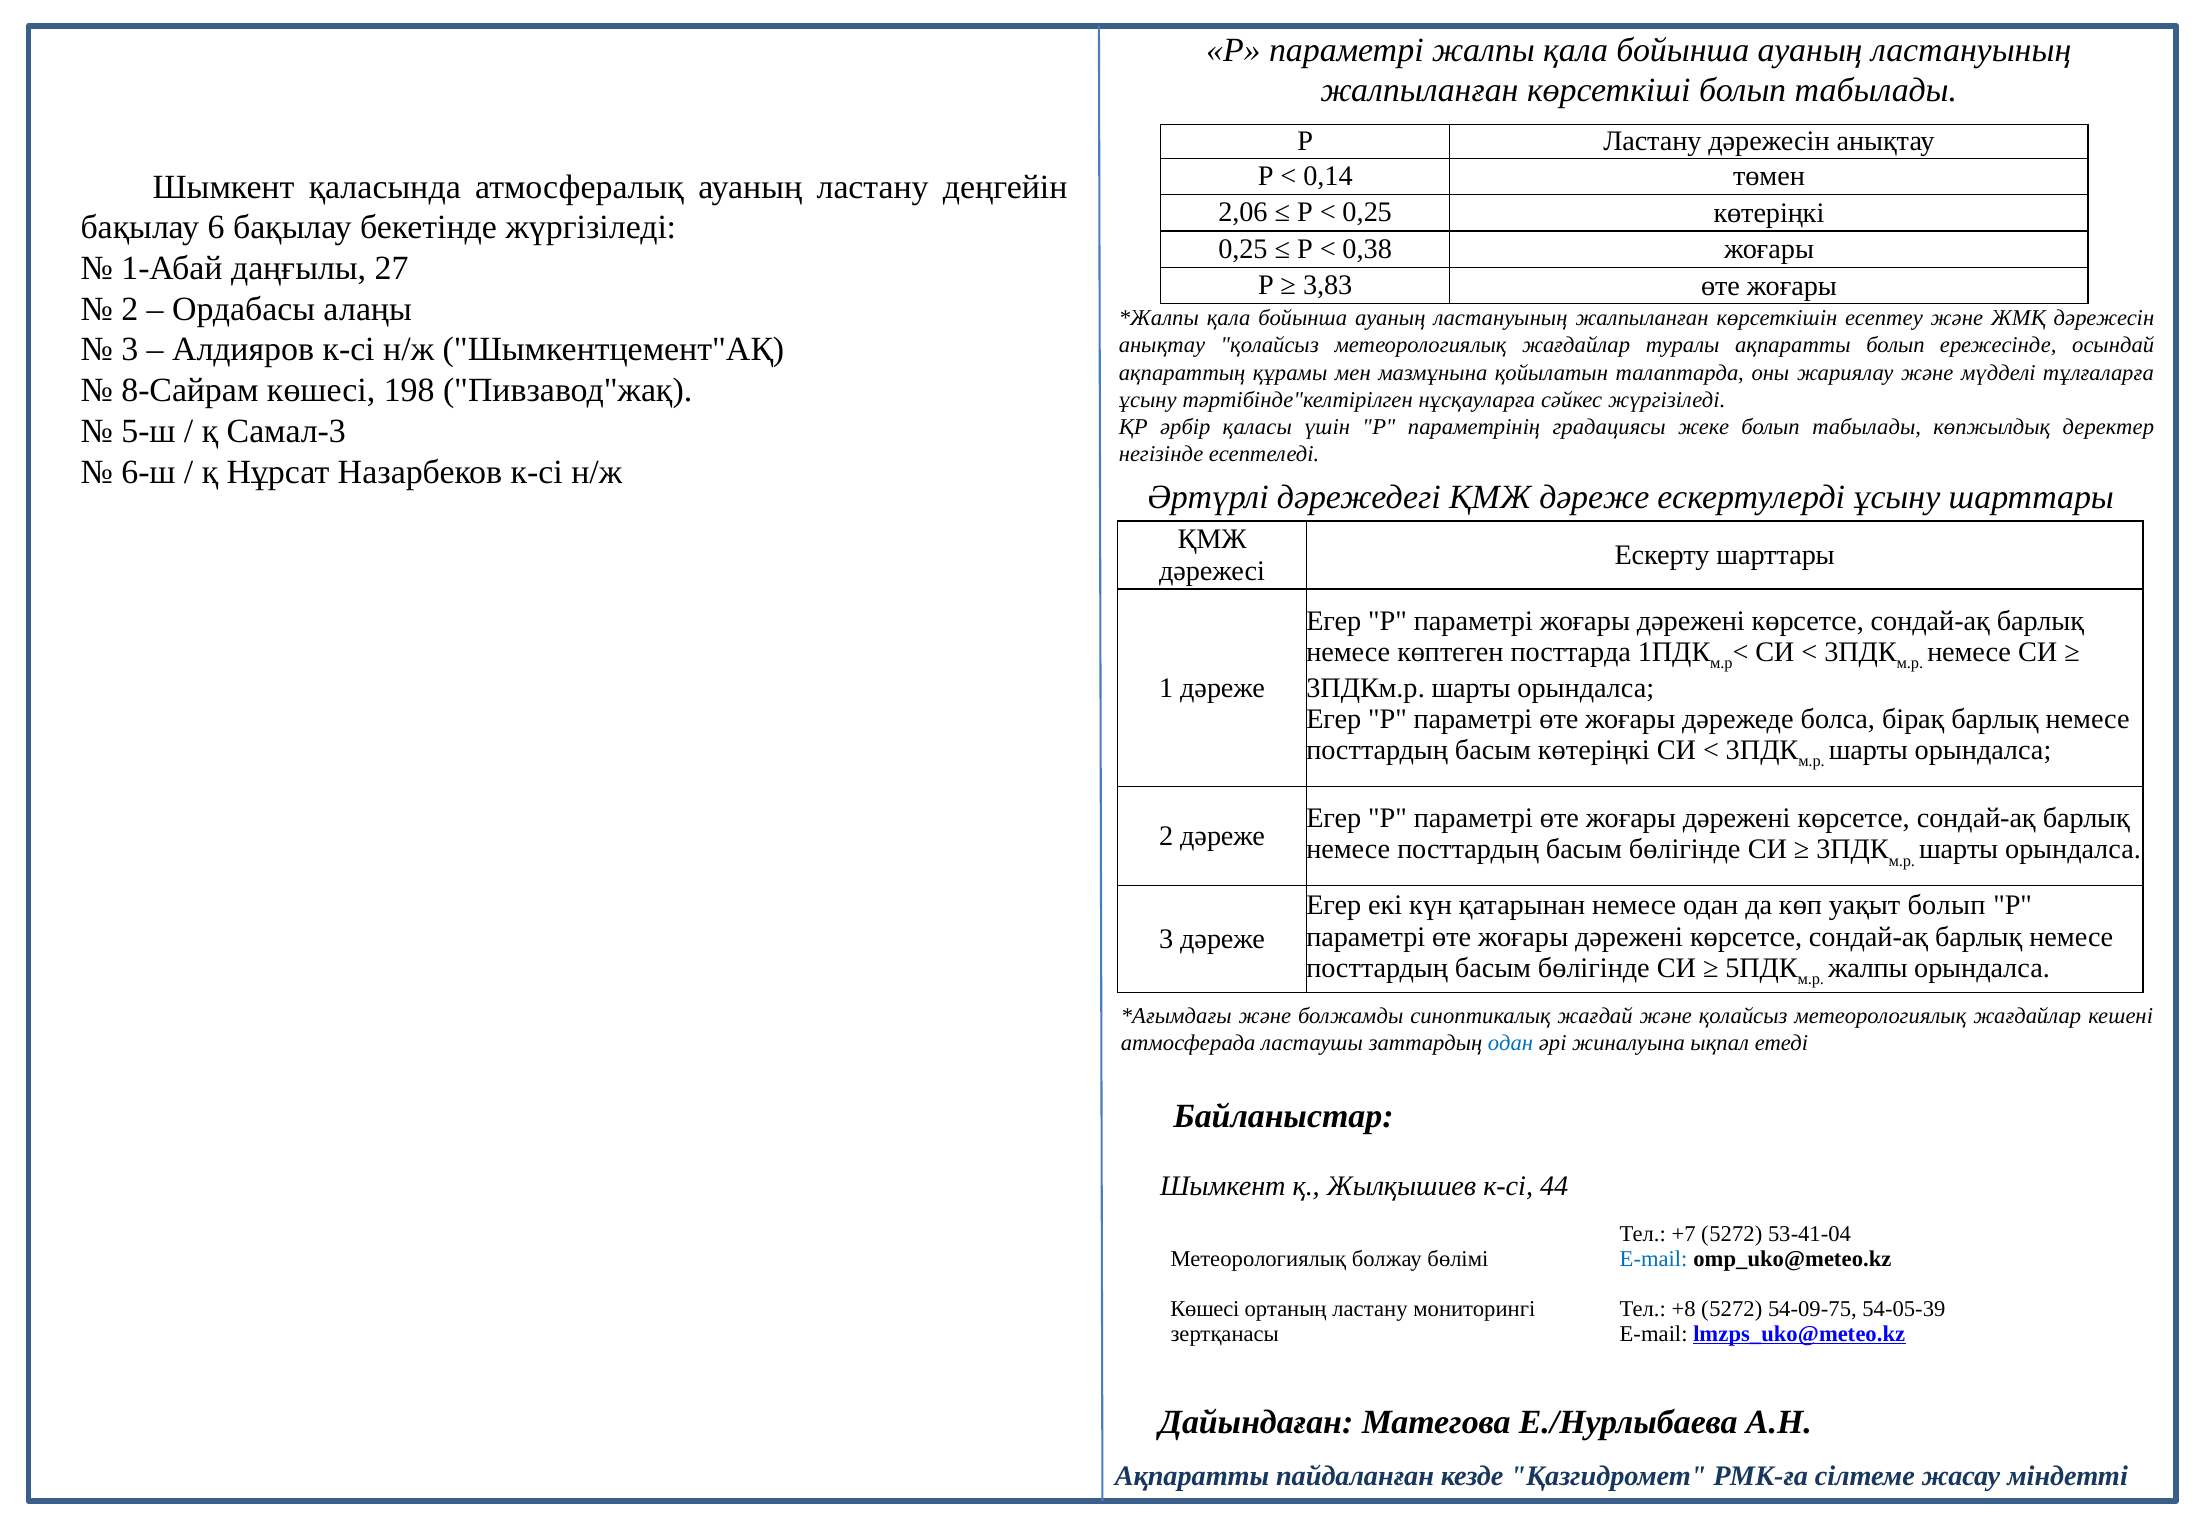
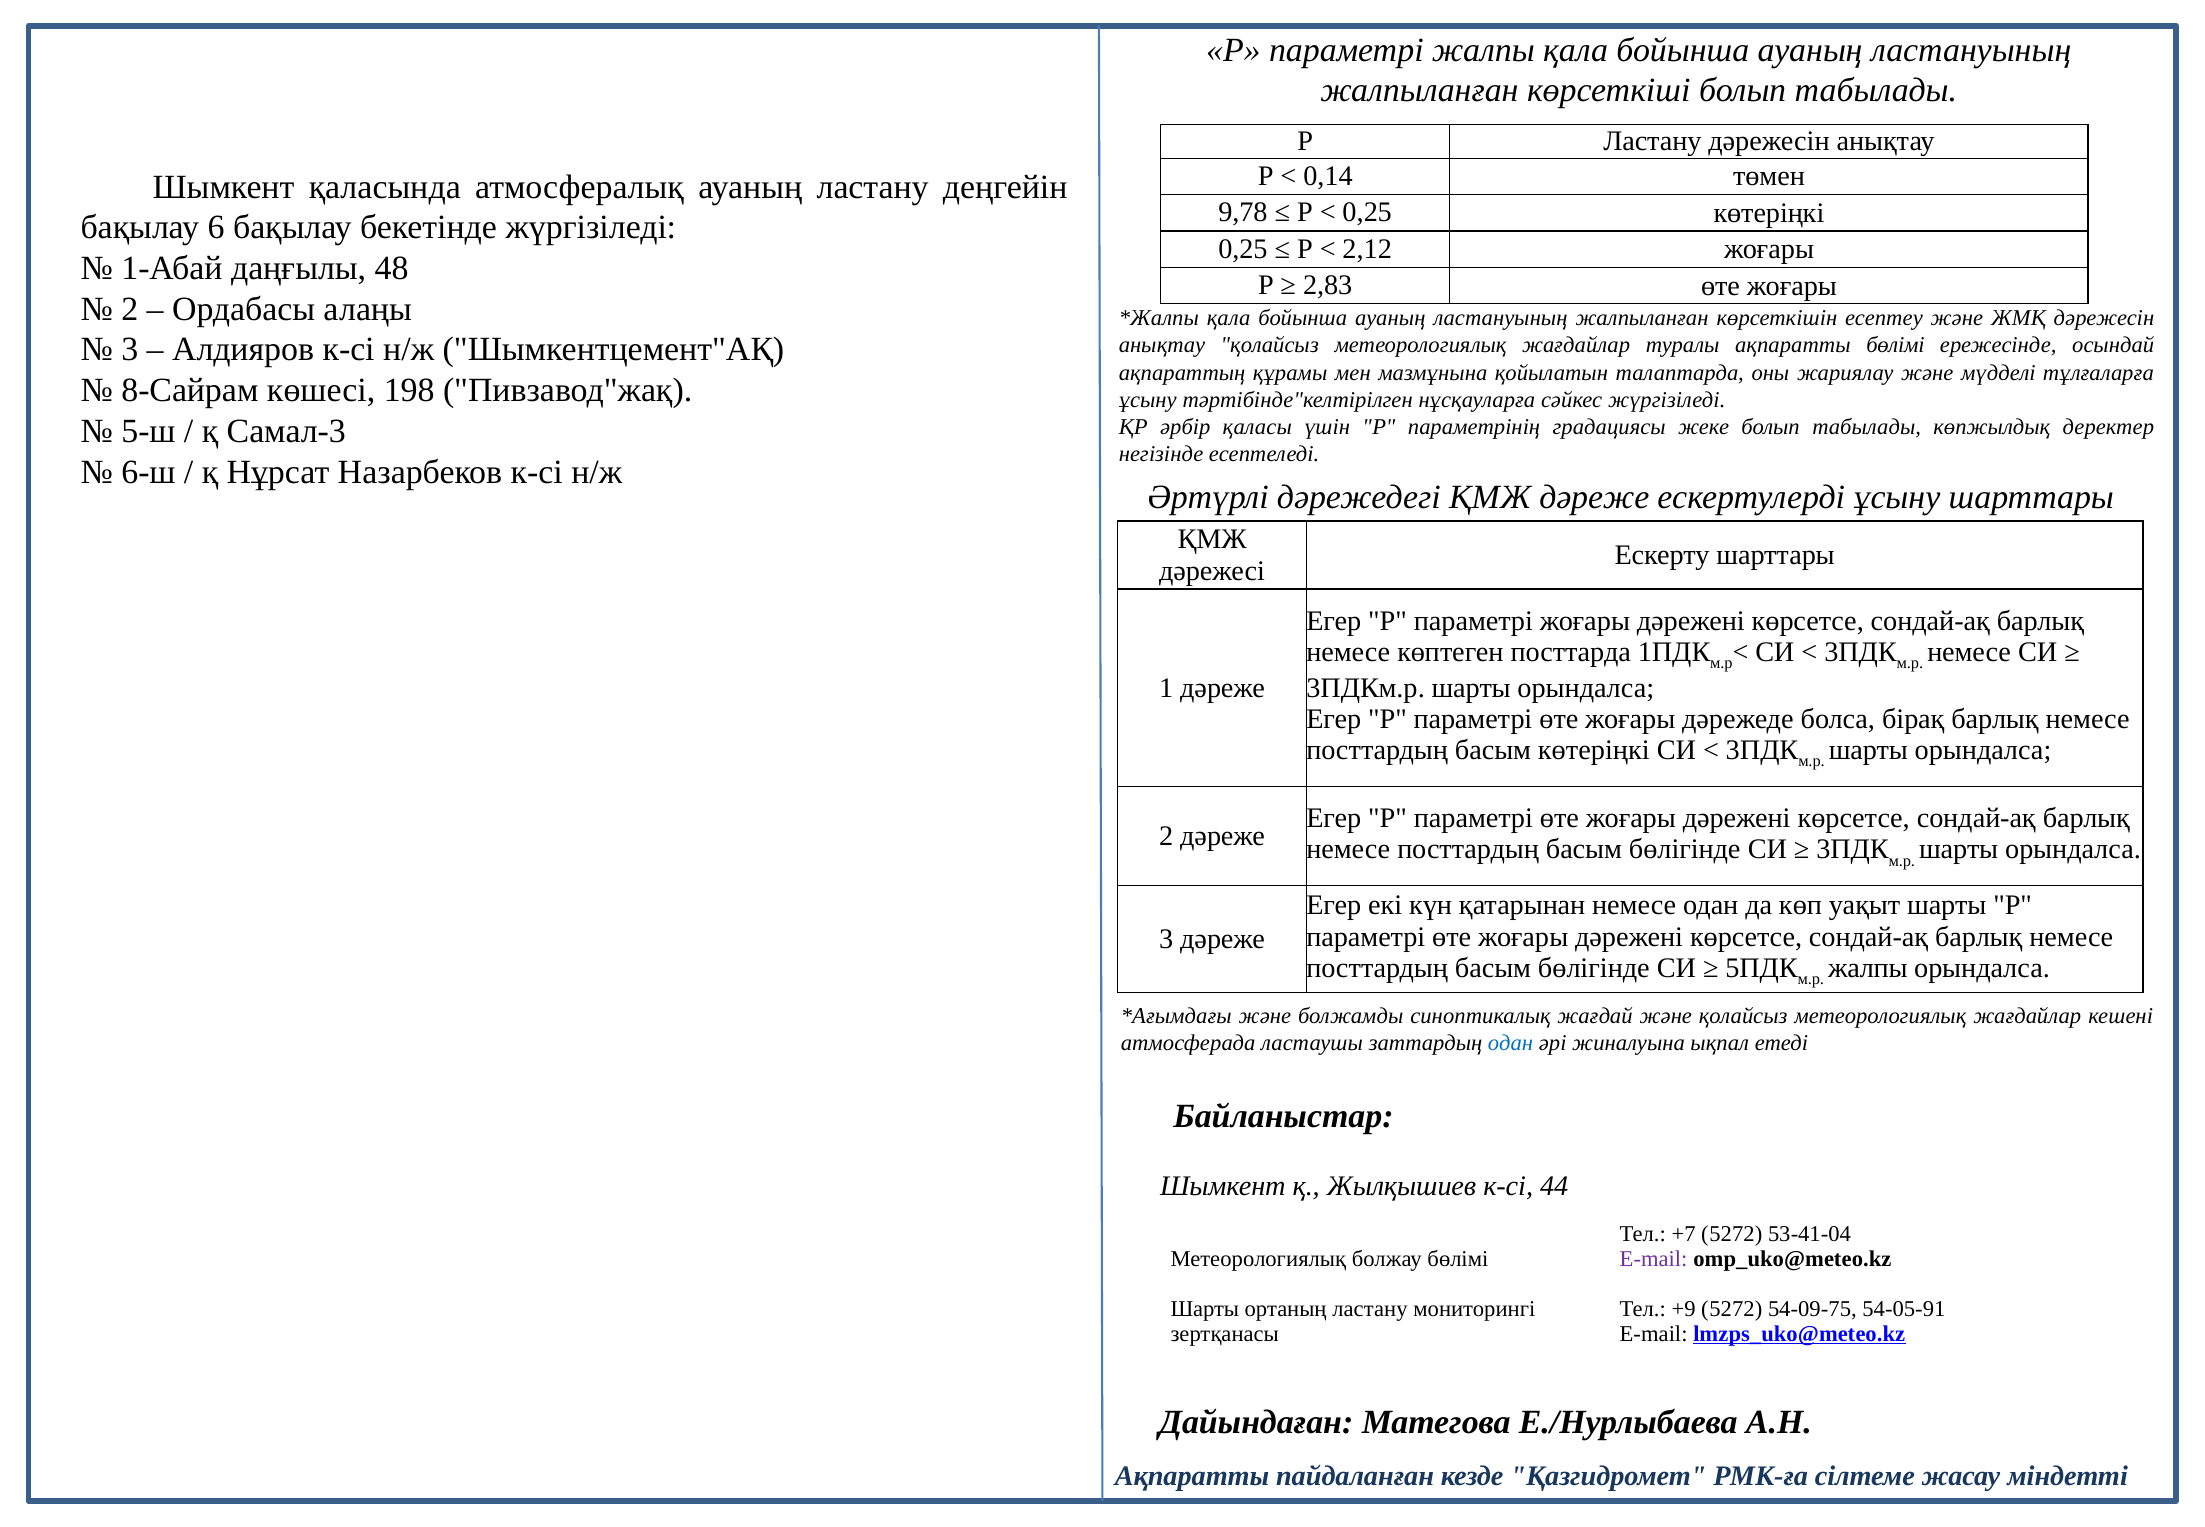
2,06: 2,06 -> 9,78
0,38: 0,38 -> 2,12
27: 27 -> 48
3,83: 3,83 -> 2,83
ақпаратты болып: болып -> бөлімі
уақыт болып: болып -> шарты
E-mail at (1654, 1259) colour: blue -> purple
Көшесі at (1205, 1308): Көшесі -> Шарты
+8: +8 -> +9
54-05-39: 54-05-39 -> 54-05-91
